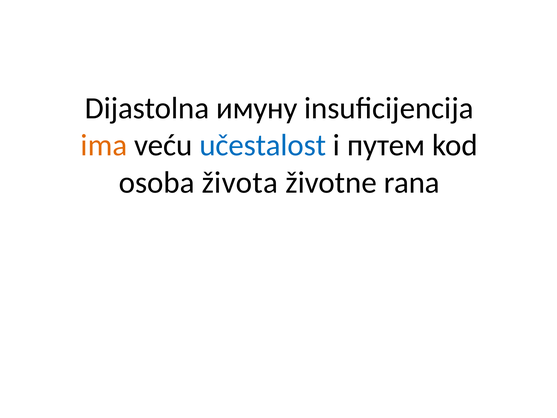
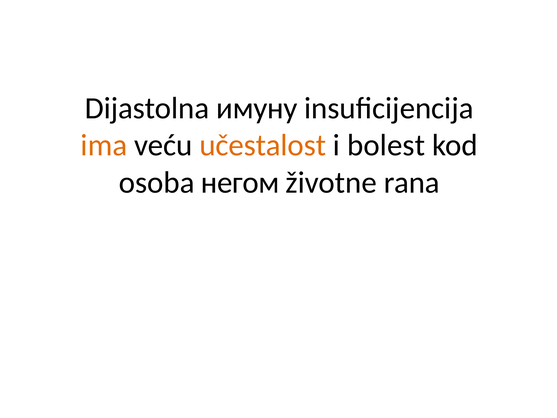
učestalost colour: blue -> orange
путем: путем -> bolest
života: života -> негом
